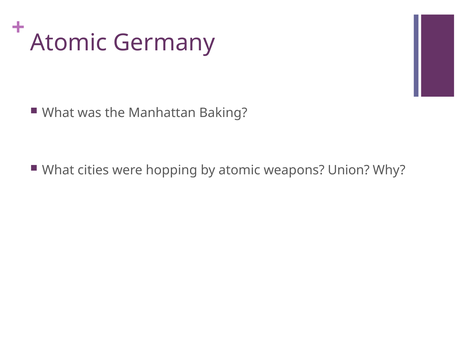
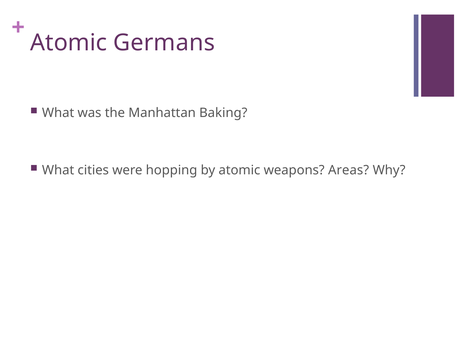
Germany: Germany -> Germans
Union: Union -> Areas
